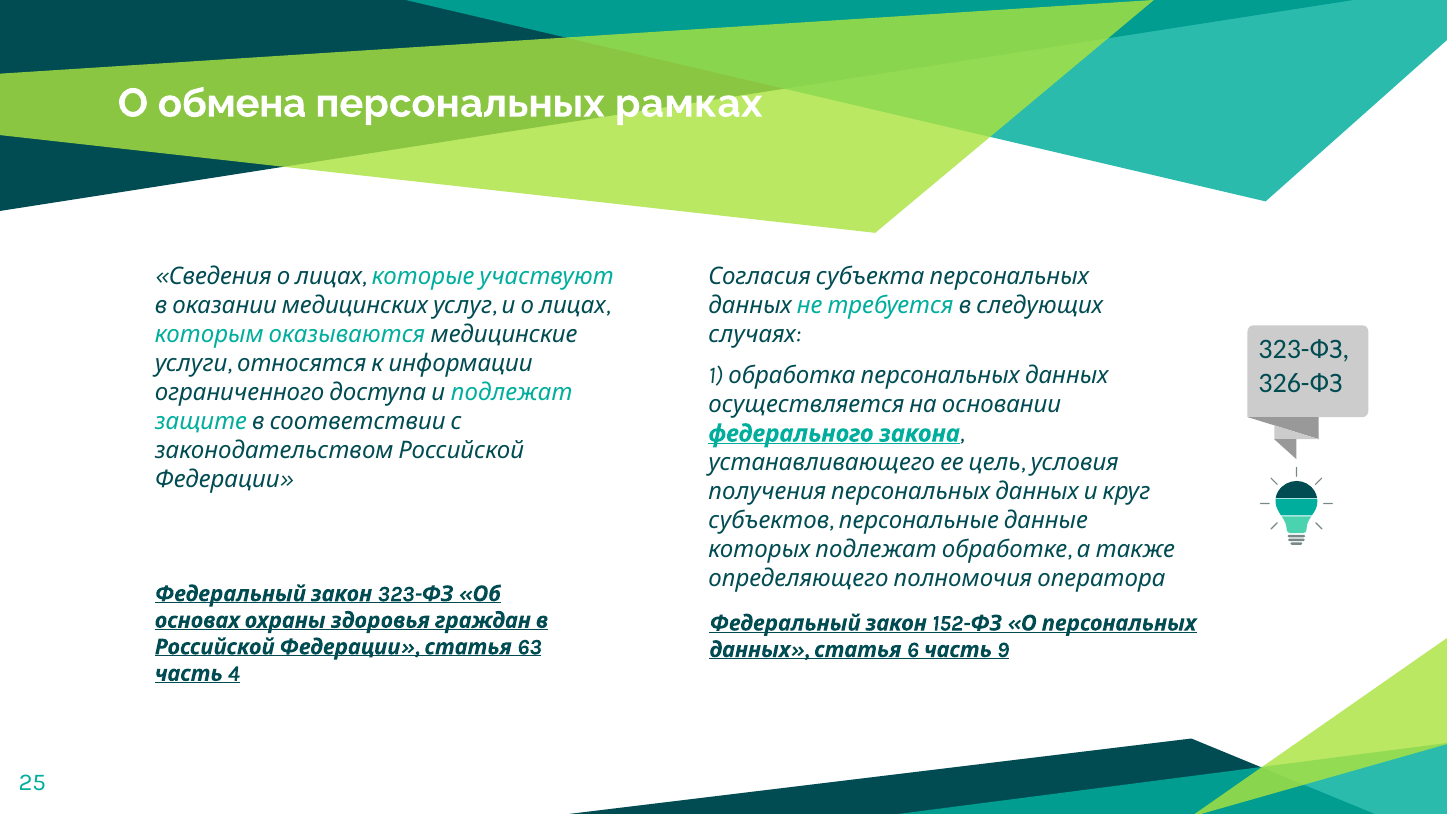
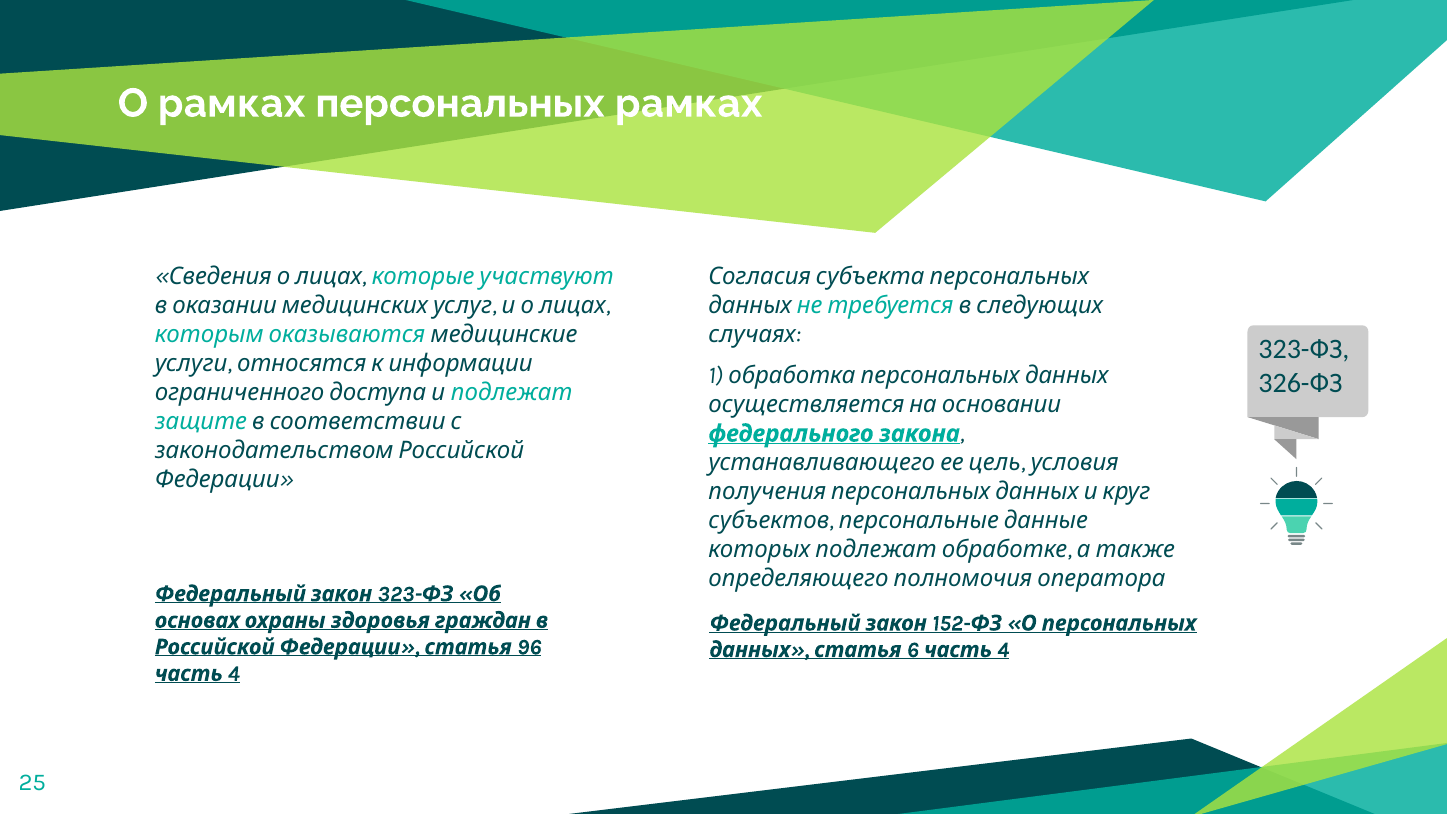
О обмена: обмена -> рамках
63: 63 -> 96
6 9: 9 -> 4
